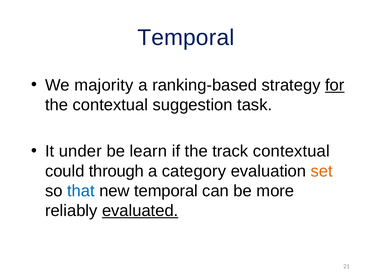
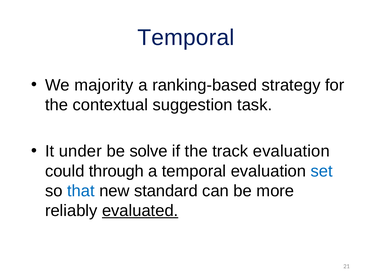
for underline: present -> none
learn: learn -> solve
track contextual: contextual -> evaluation
a category: category -> temporal
set colour: orange -> blue
new temporal: temporal -> standard
